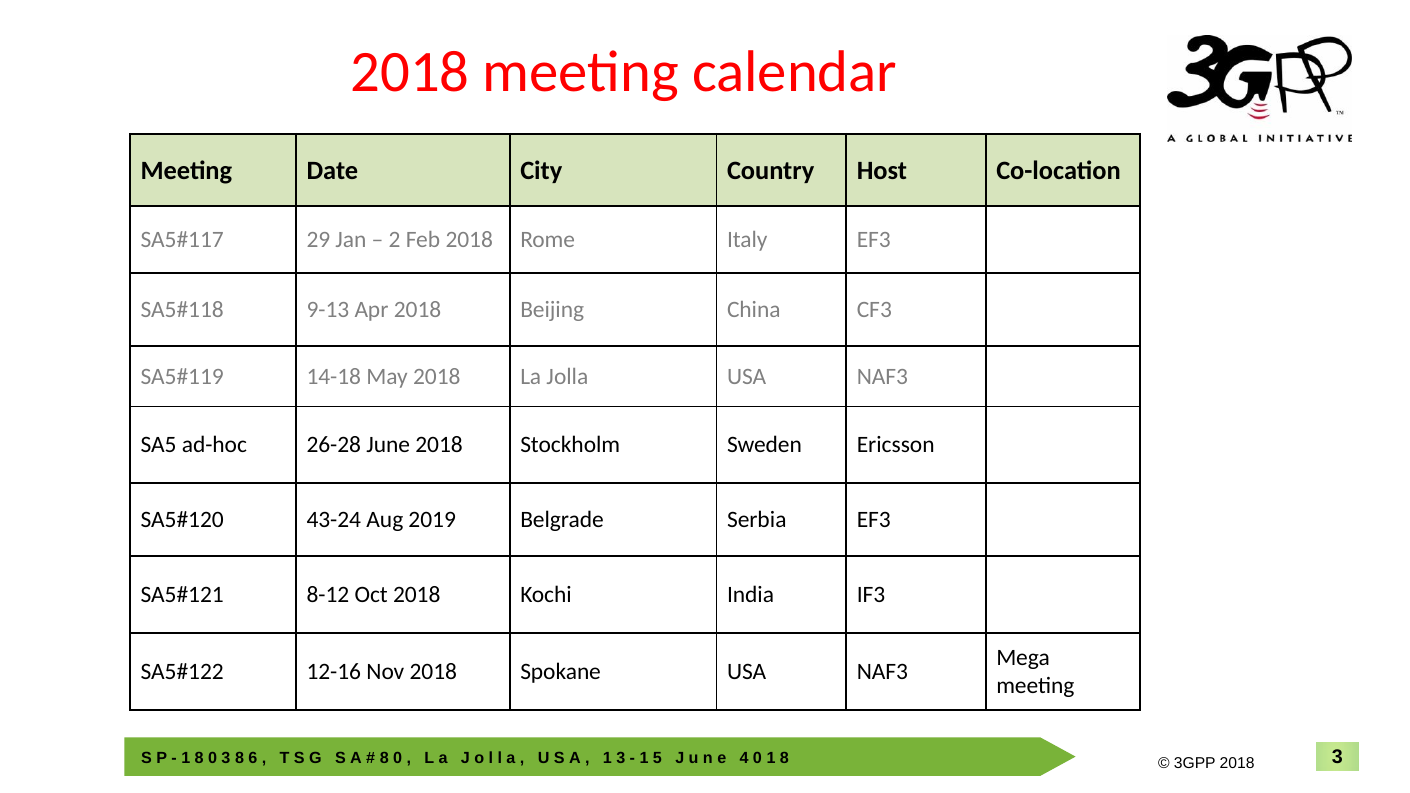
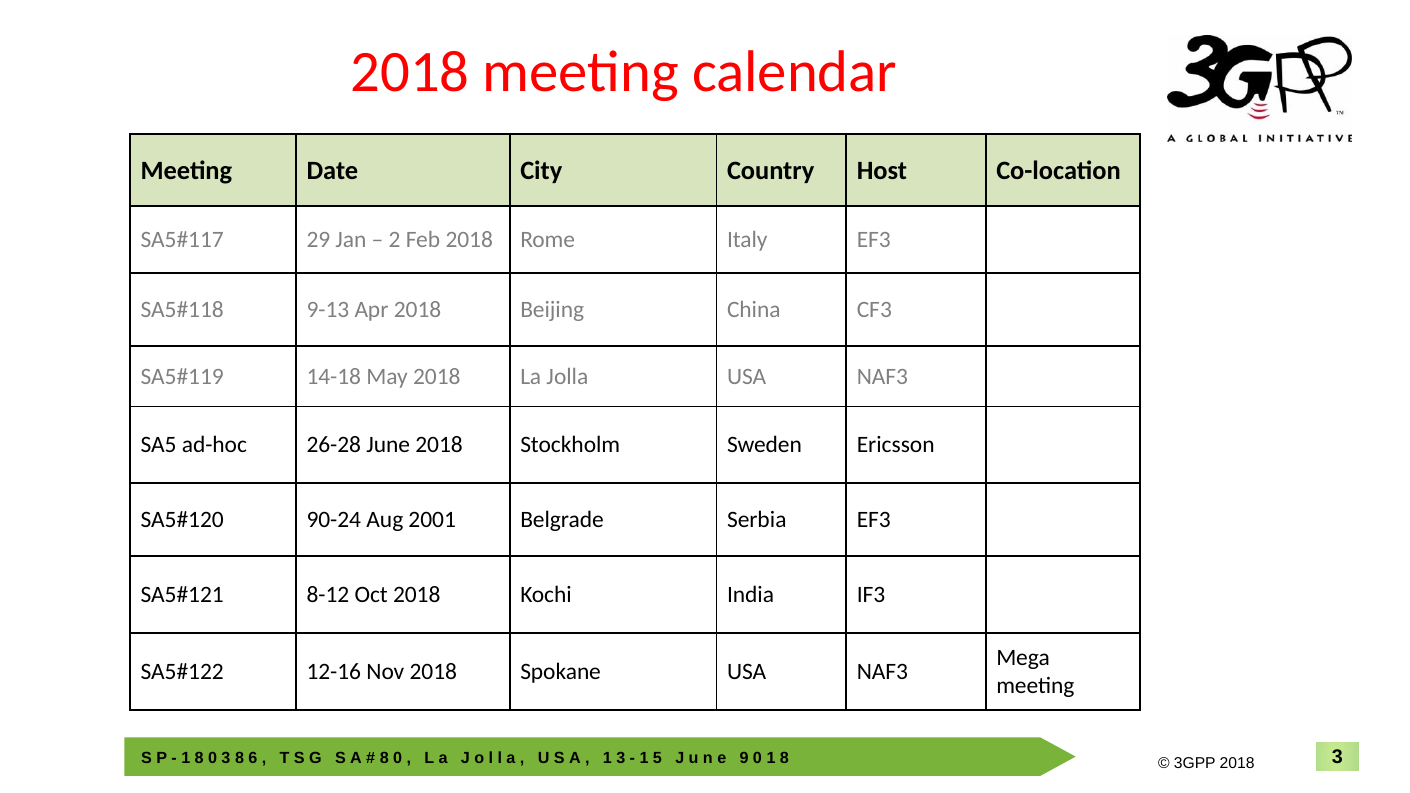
43-24: 43-24 -> 90-24
2019: 2019 -> 2001
4: 4 -> 9
